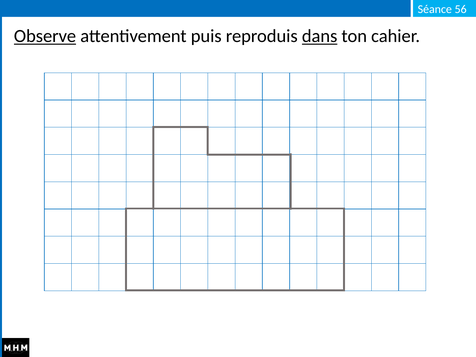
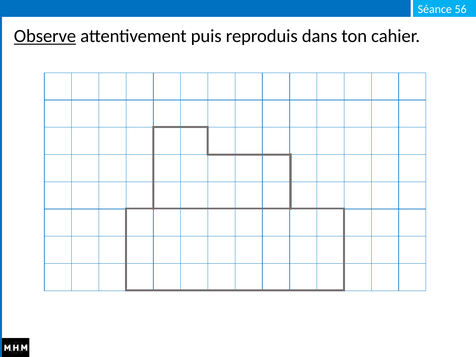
dans underline: present -> none
